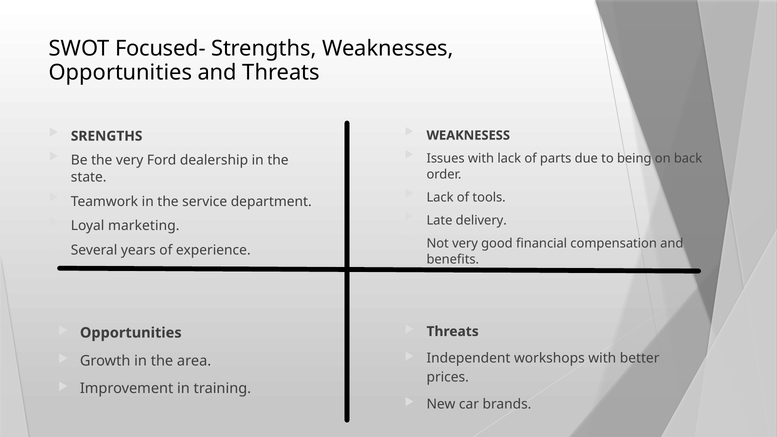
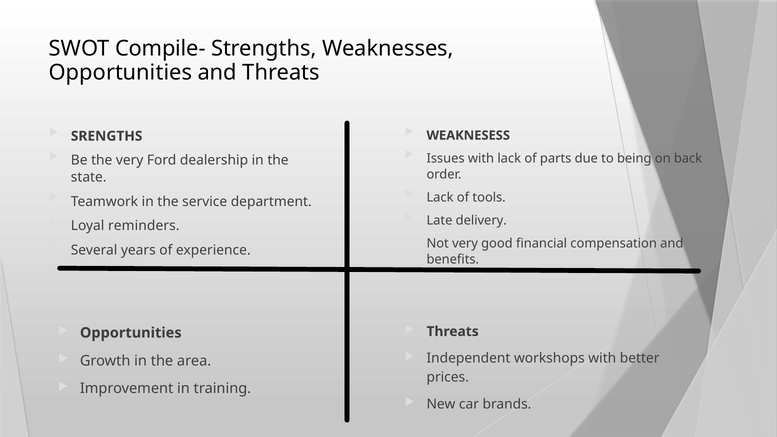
Focused-: Focused- -> Compile-
marketing: marketing -> reminders
